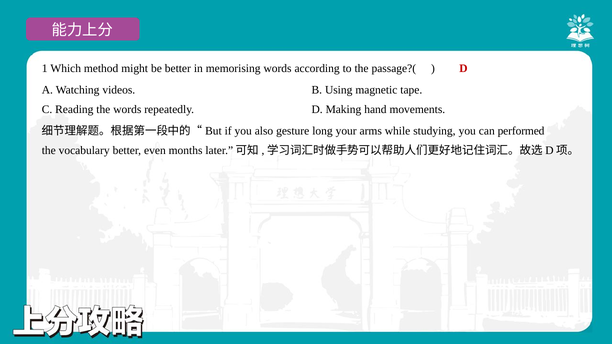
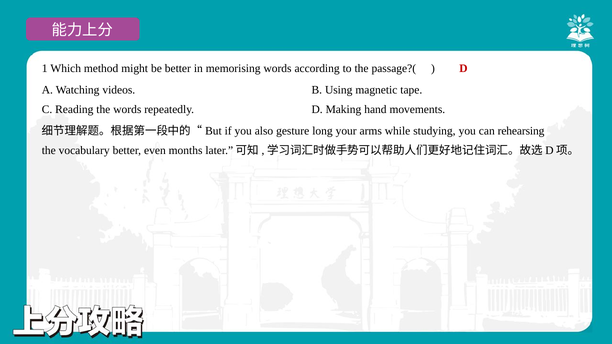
performed: performed -> rehearsing
